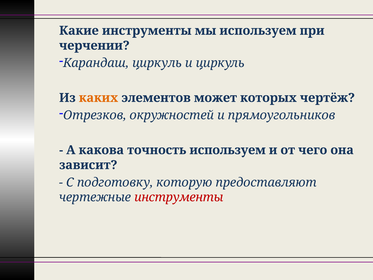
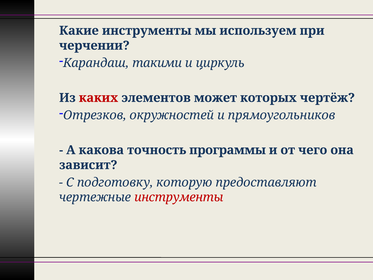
Карандаш циркуль: циркуль -> такими
каких colour: orange -> red
точность используем: используем -> программы
